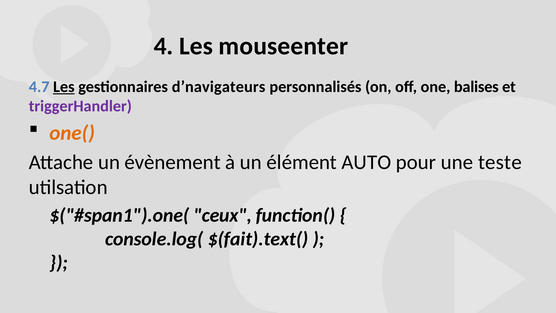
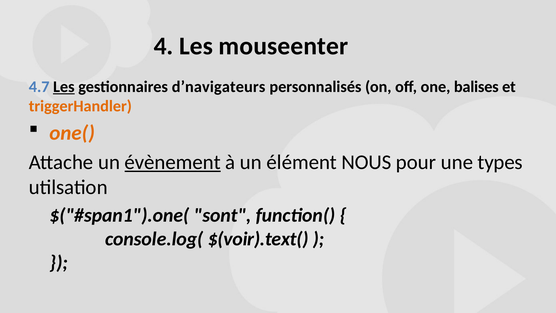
triggerHandler colour: purple -> orange
évènement underline: none -> present
AUTO: AUTO -> NOUS
teste: teste -> types
ceux: ceux -> sont
$(fait).text(: $(fait).text( -> $(voir).text(
